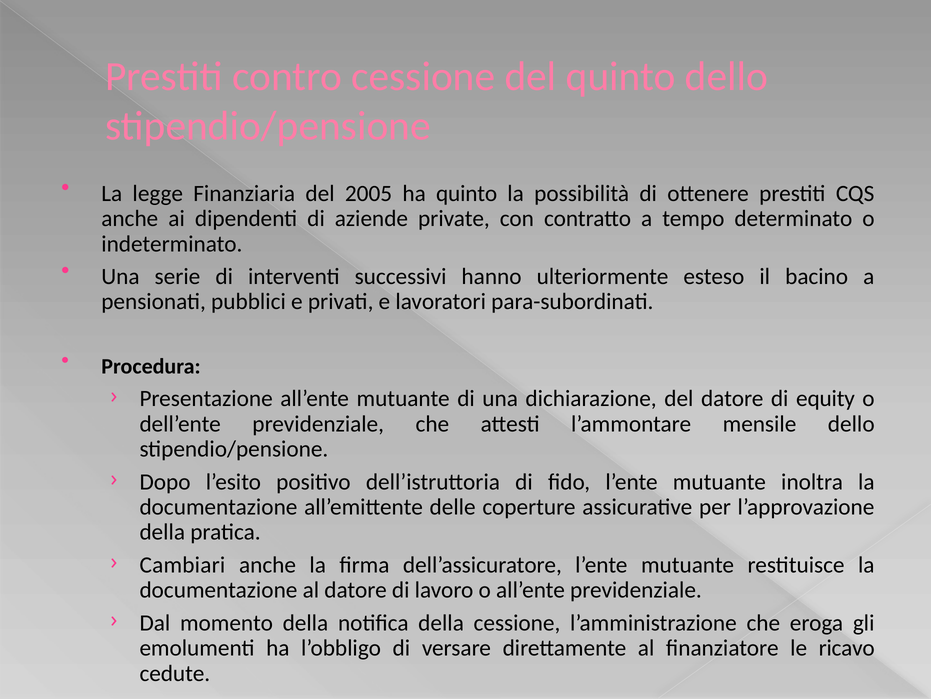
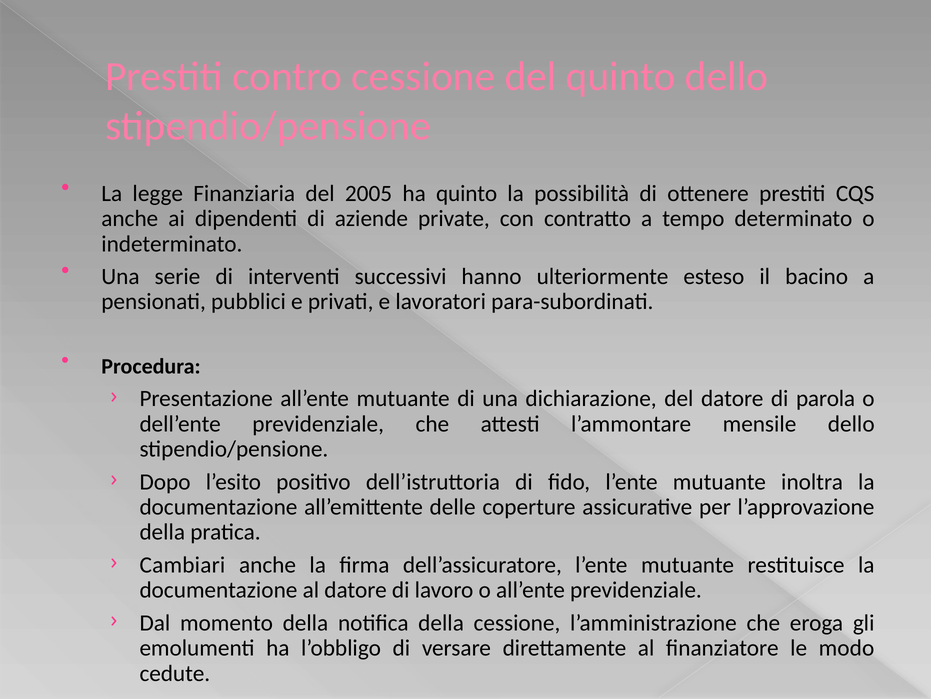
equity: equity -> parola
ricavo: ricavo -> modo
